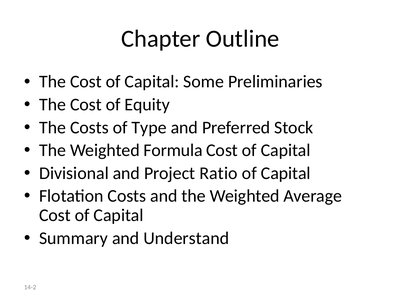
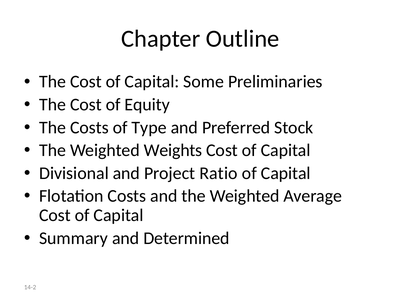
Formula: Formula -> Weights
Understand: Understand -> Determined
